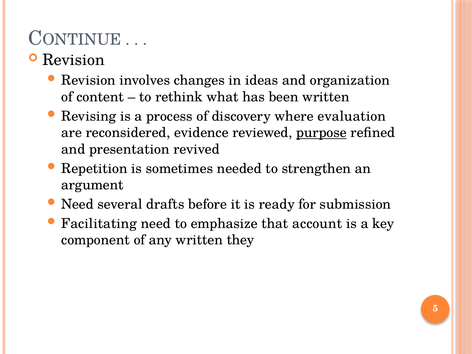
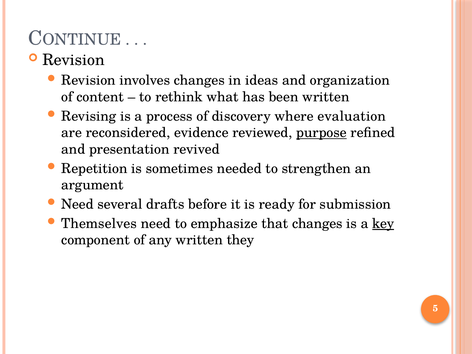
Facilitating: Facilitating -> Themselves
that account: account -> changes
key underline: none -> present
